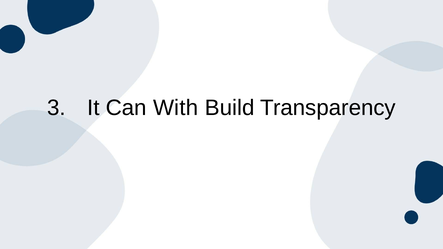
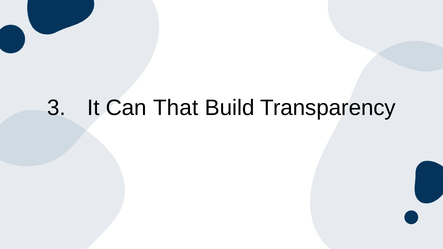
With: With -> That
